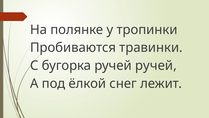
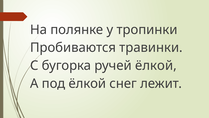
ручей ручей: ручей -> ёлкой
